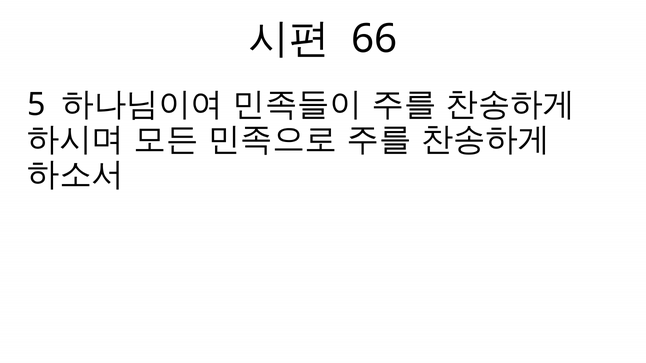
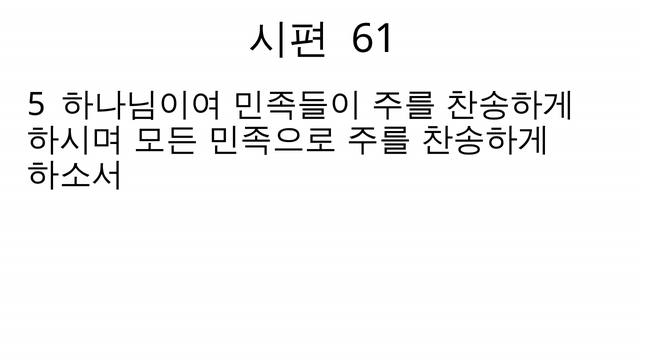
66: 66 -> 61
